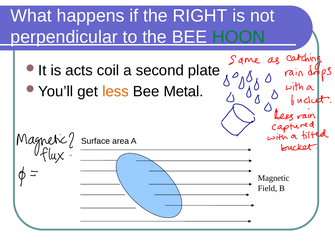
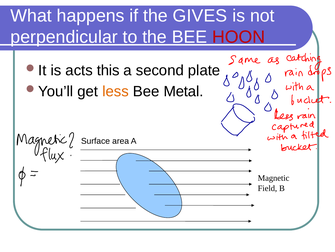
RIGHT: RIGHT -> GIVES
HOON colour: green -> red
coil: coil -> this
